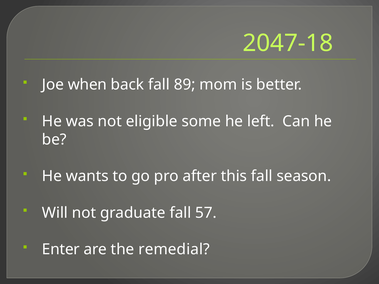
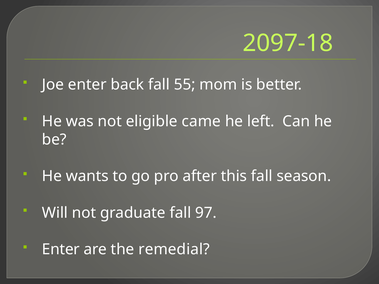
2047-18: 2047-18 -> 2097-18
Joe when: when -> enter
89: 89 -> 55
some: some -> came
57: 57 -> 97
